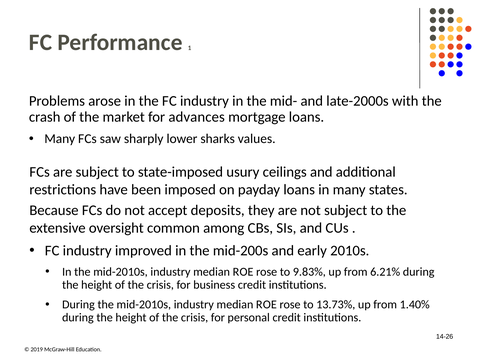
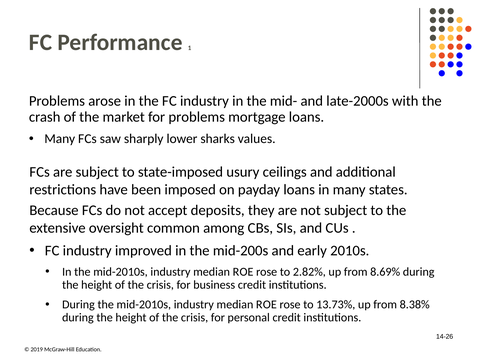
for advances: advances -> problems
9.83%: 9.83% -> 2.82%
6.21%: 6.21% -> 8.69%
1.40%: 1.40% -> 8.38%
